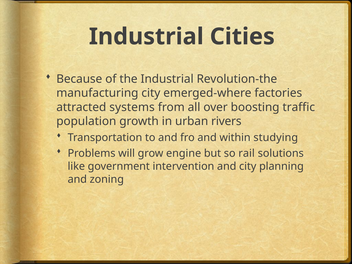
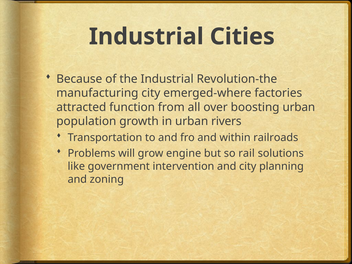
systems: systems -> function
boosting traffic: traffic -> urban
studying: studying -> railroads
